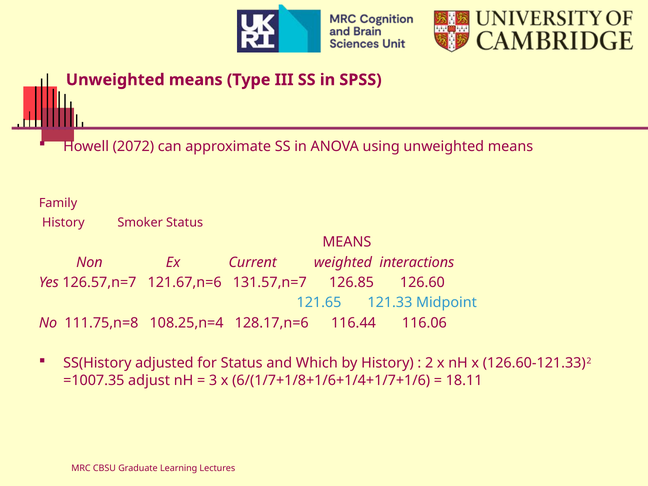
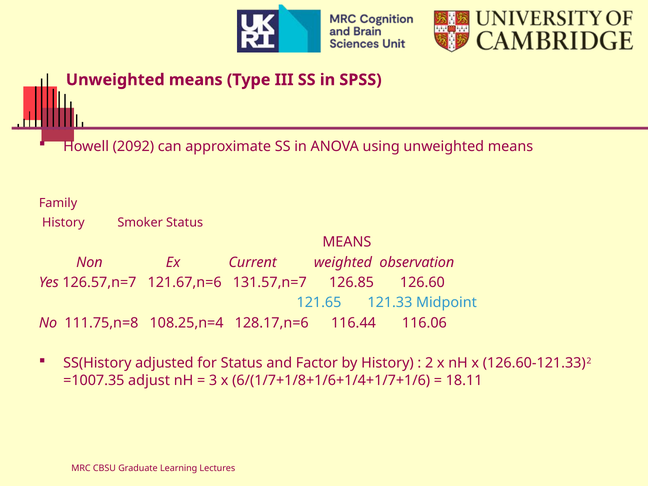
2072: 2072 -> 2092
interactions: interactions -> observation
Which: Which -> Factor
